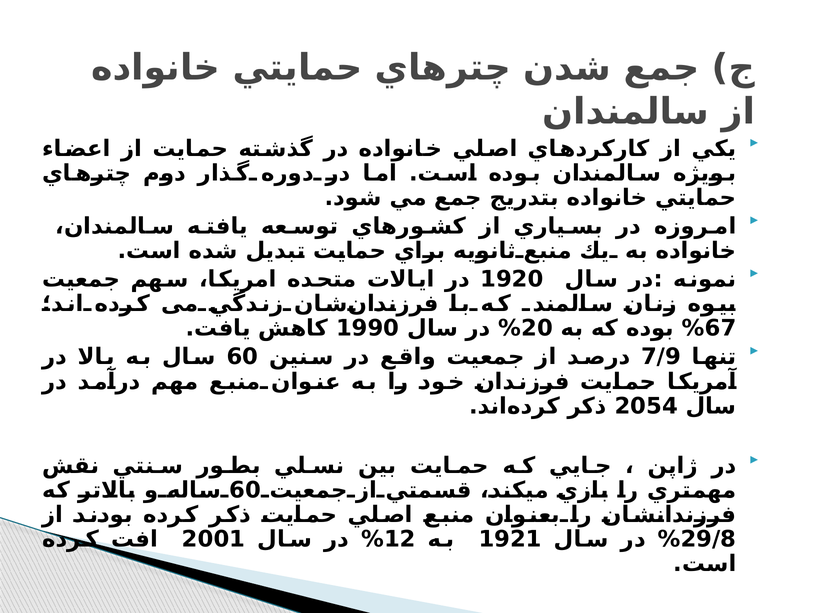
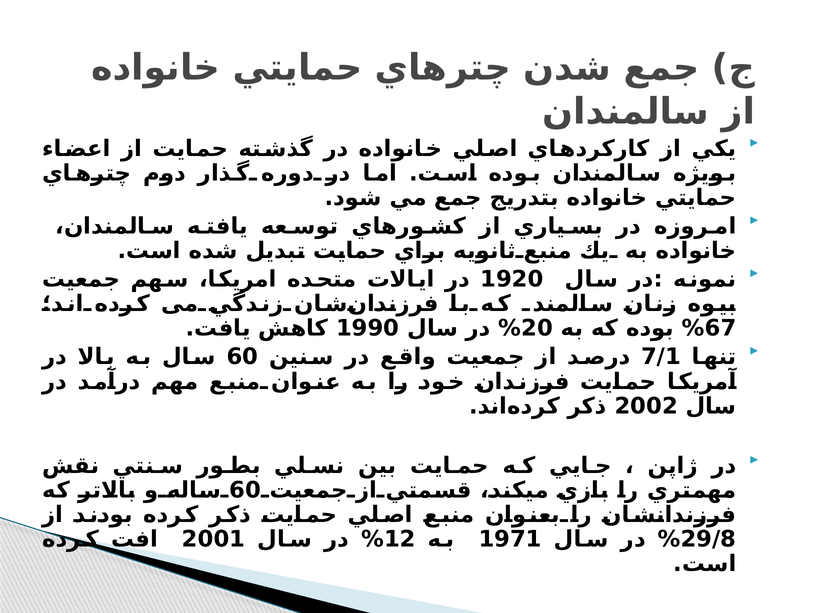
7/9: 7/9 -> 7/1
2054: 2054 -> 2002
1921: 1921 -> 1971
